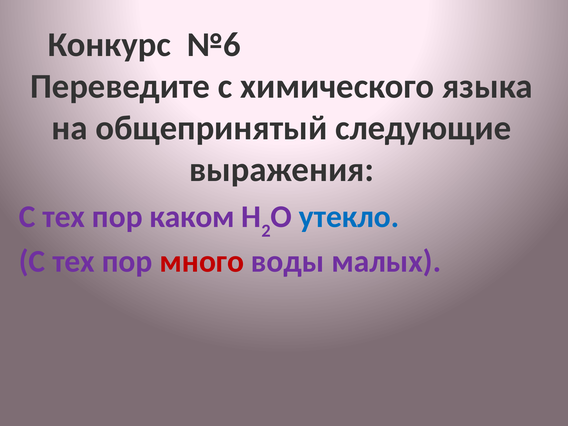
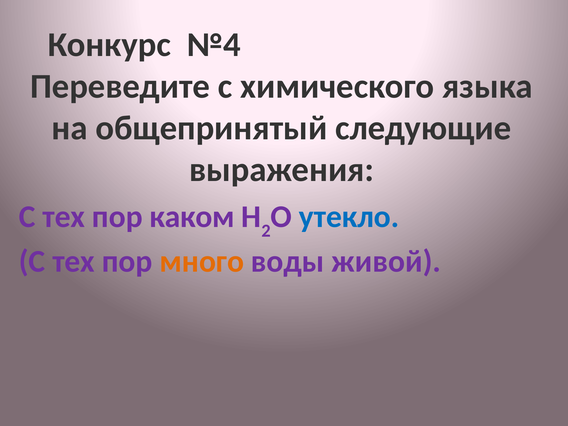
№6: №6 -> №4
много colour: red -> orange
малых: малых -> живой
